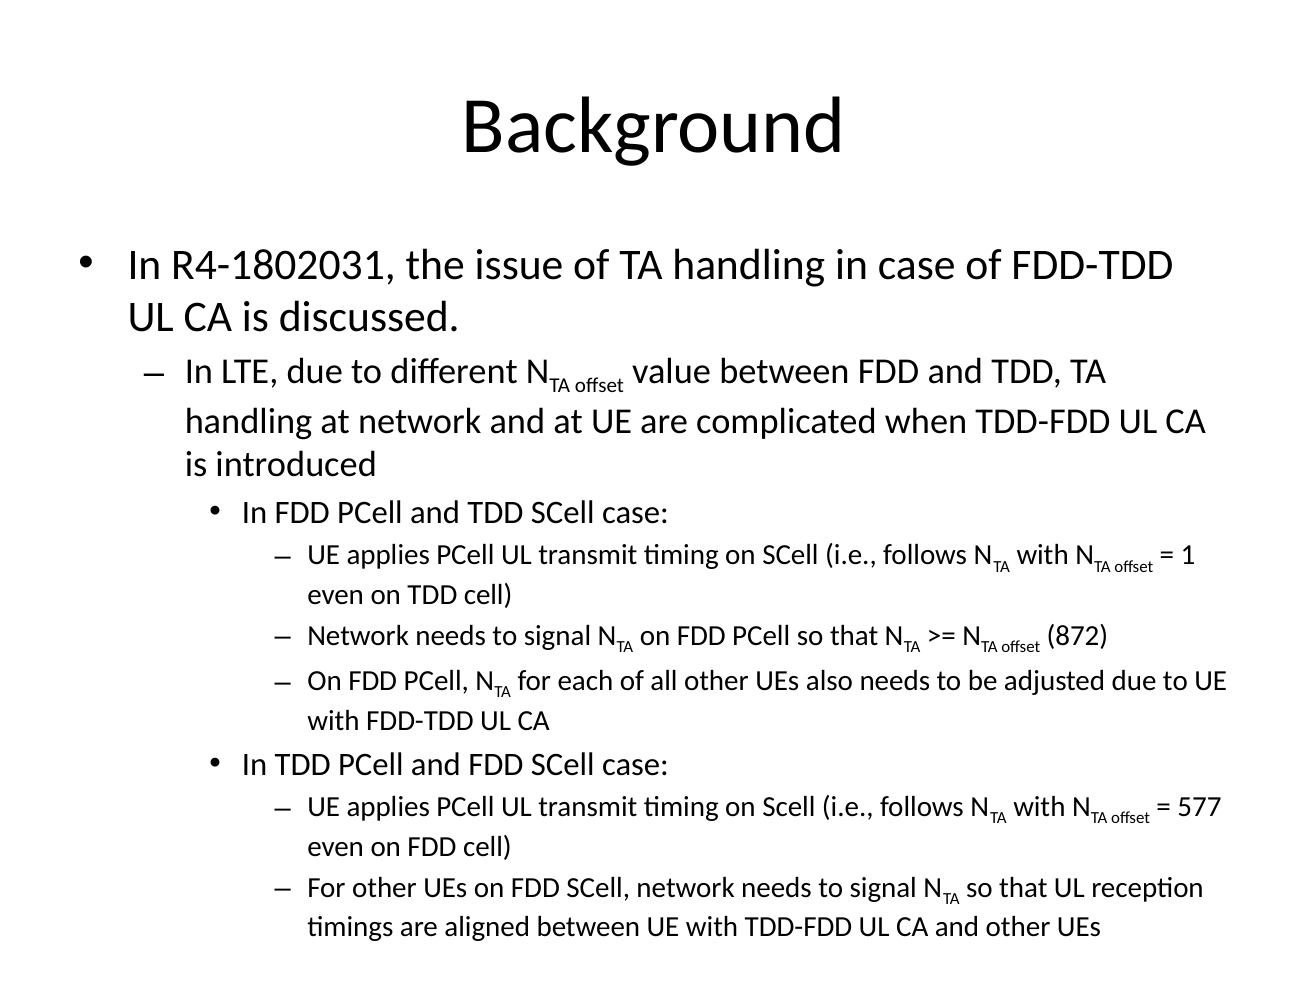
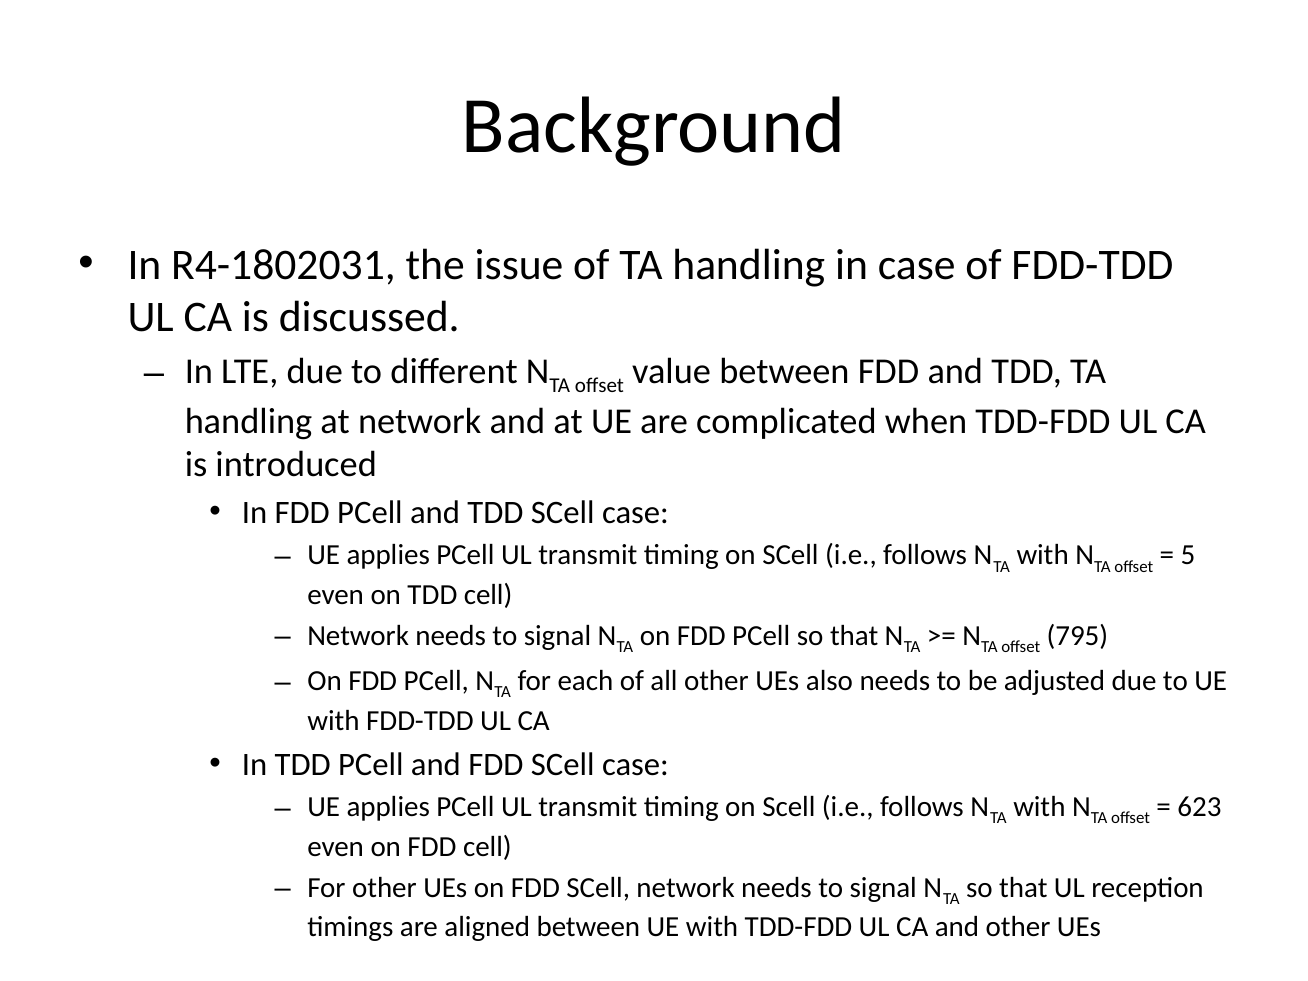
1: 1 -> 5
872: 872 -> 795
577: 577 -> 623
